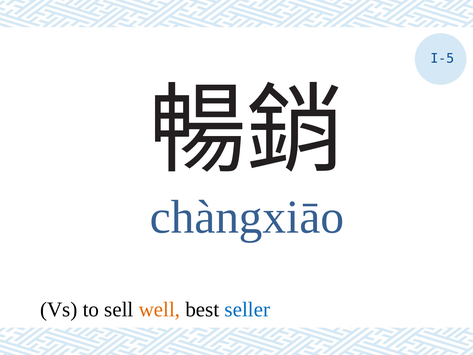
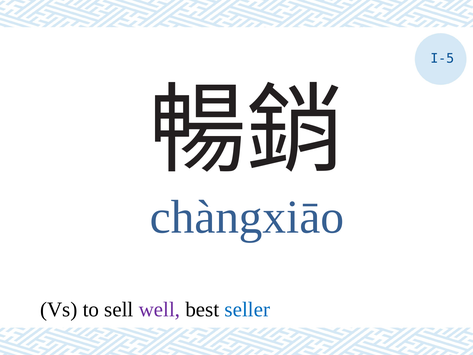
well colour: orange -> purple
